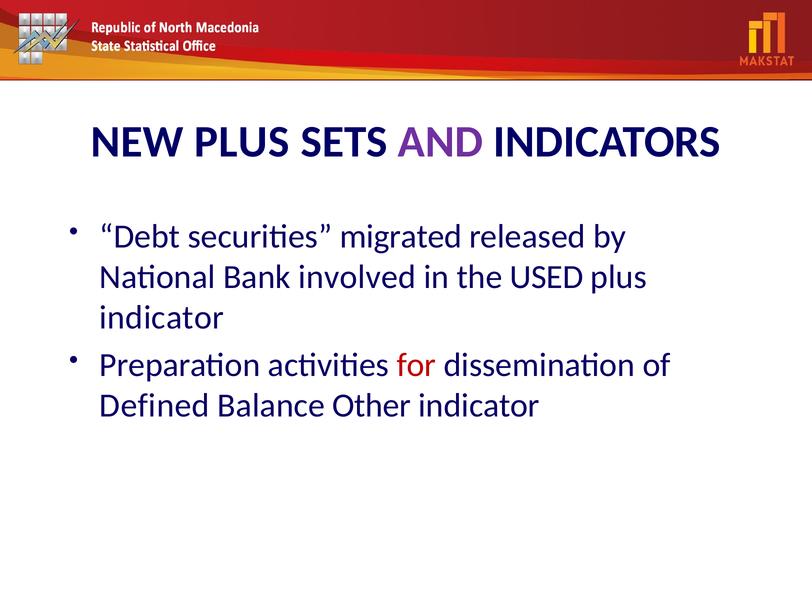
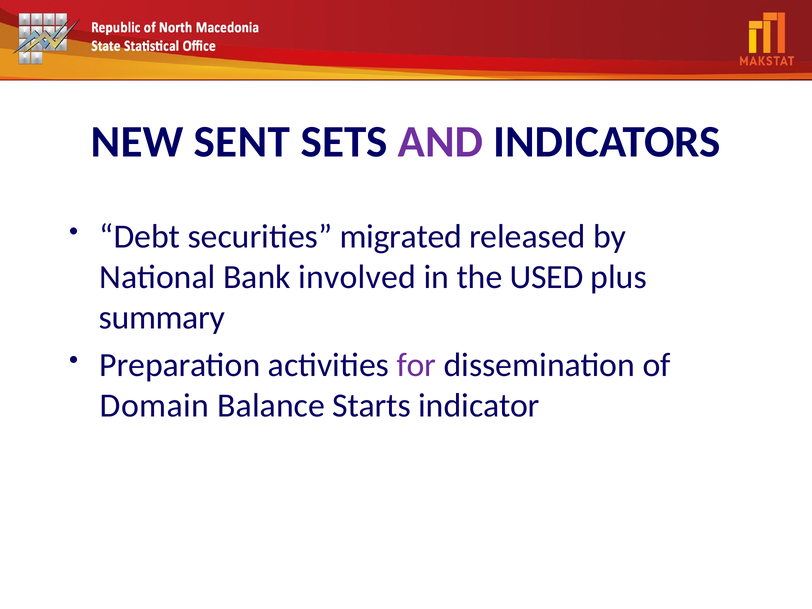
NEW PLUS: PLUS -> SENT
indicator at (162, 318): indicator -> summary
for colour: red -> purple
Defined: Defined -> Domain
Other: Other -> Starts
